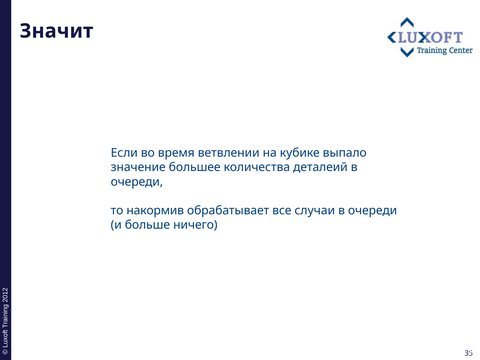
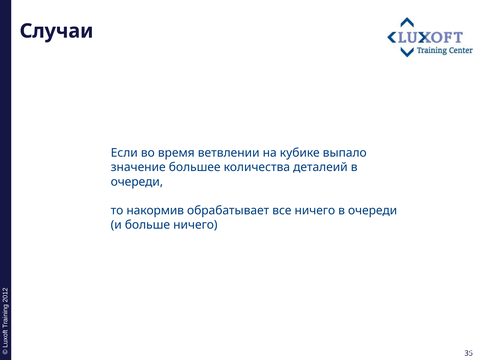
Значит: Значит -> Случаи
все случаи: случаи -> ничего
